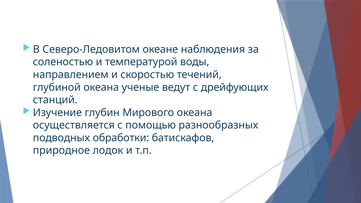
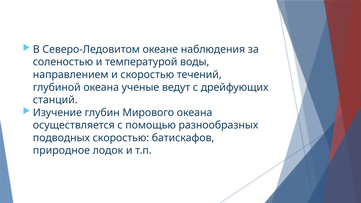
подводных обработки: обработки -> скоростью
